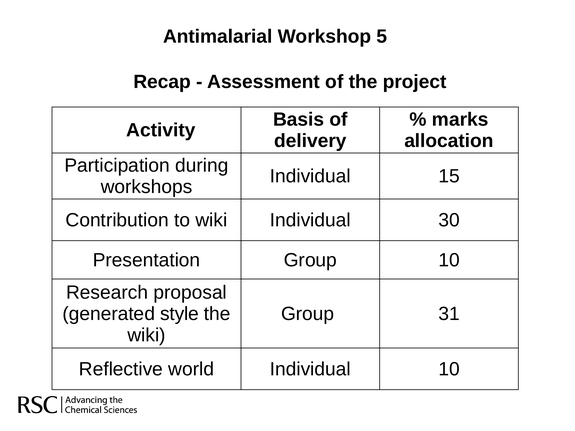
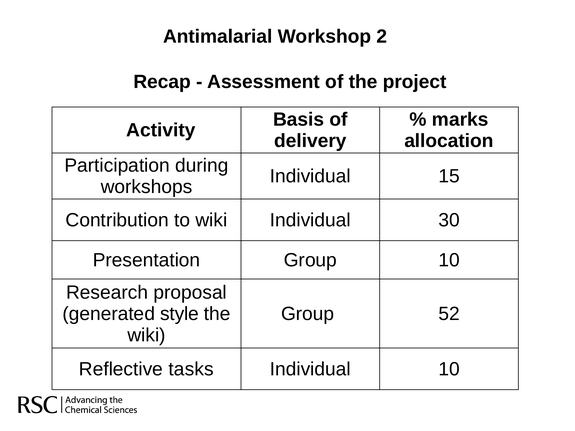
5: 5 -> 2
31: 31 -> 52
world: world -> tasks
